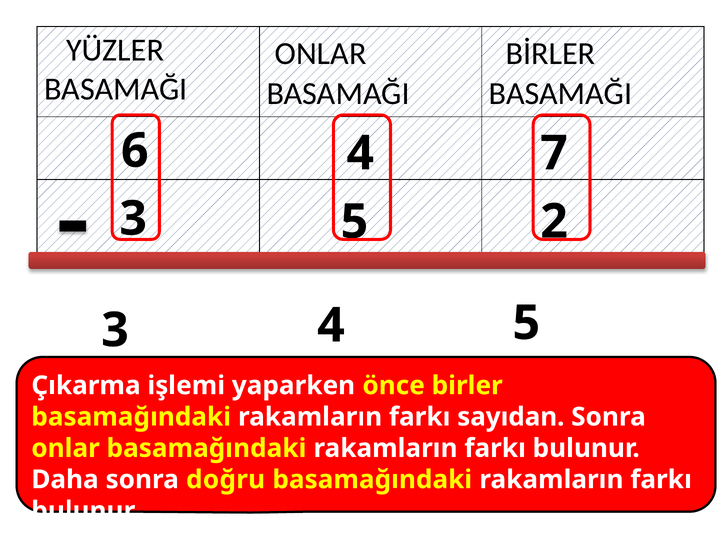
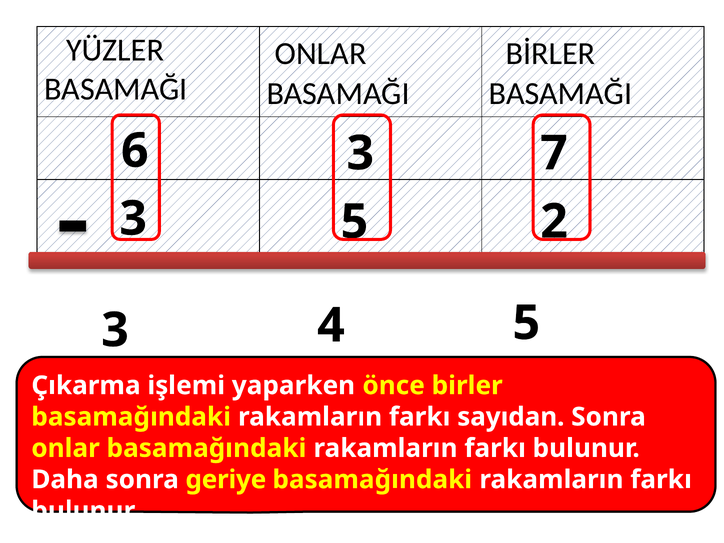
6 4: 4 -> 3
doğru: doğru -> geriye
